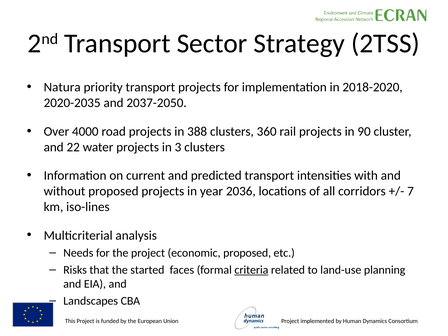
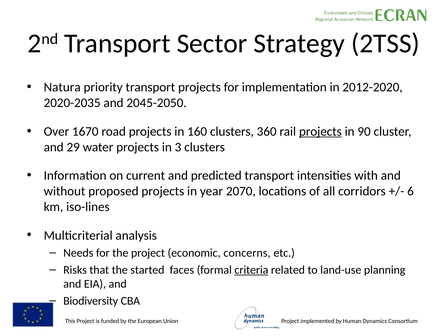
2018-2020: 2018-2020 -> 2012-2020
2037-2050: 2037-2050 -> 2045-2050
4000: 4000 -> 1670
388: 388 -> 160
projects at (320, 131) underline: none -> present
22: 22 -> 29
2036: 2036 -> 2070
7: 7 -> 6
economic proposed: proposed -> concerns
Landscapes: Landscapes -> Biodiversity
